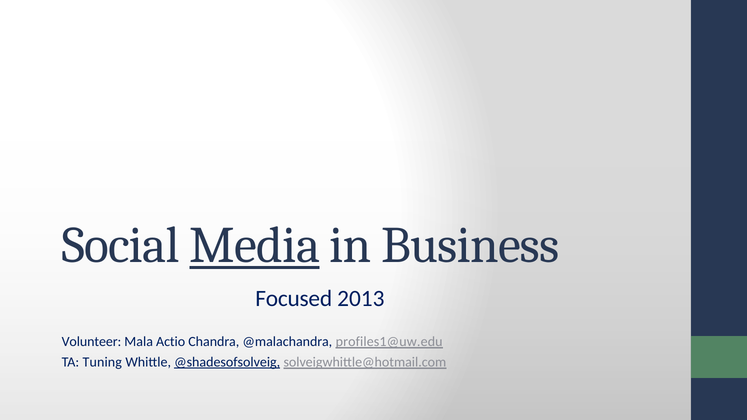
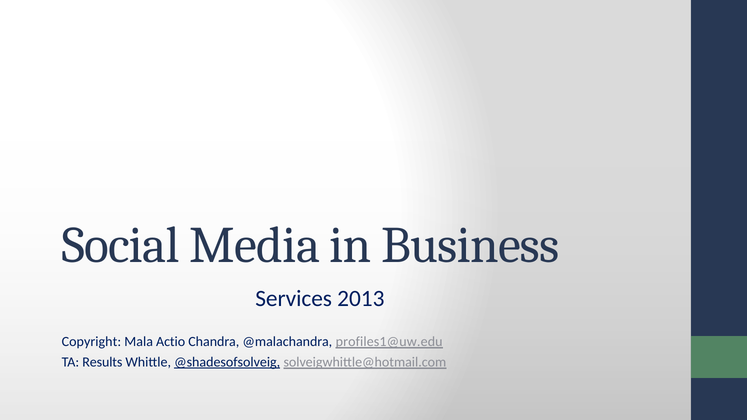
Media underline: present -> none
Focused: Focused -> Services
Volunteer: Volunteer -> Copyright
Tuning: Tuning -> Results
